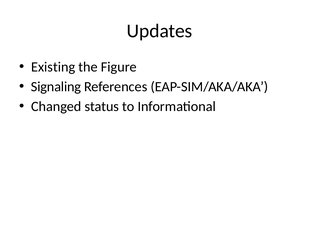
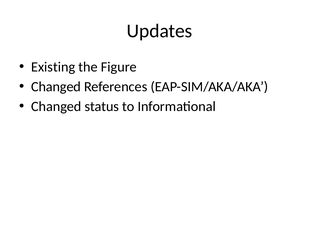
Signaling at (56, 87): Signaling -> Changed
